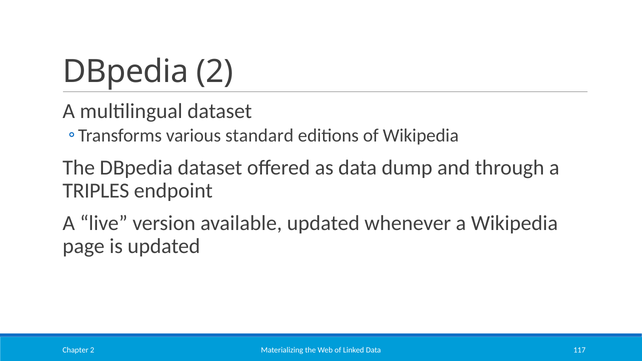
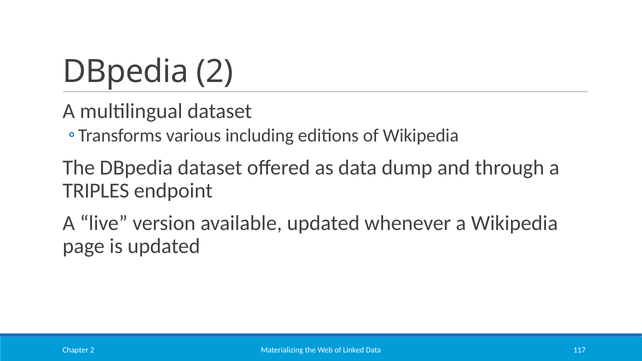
standard: standard -> including
